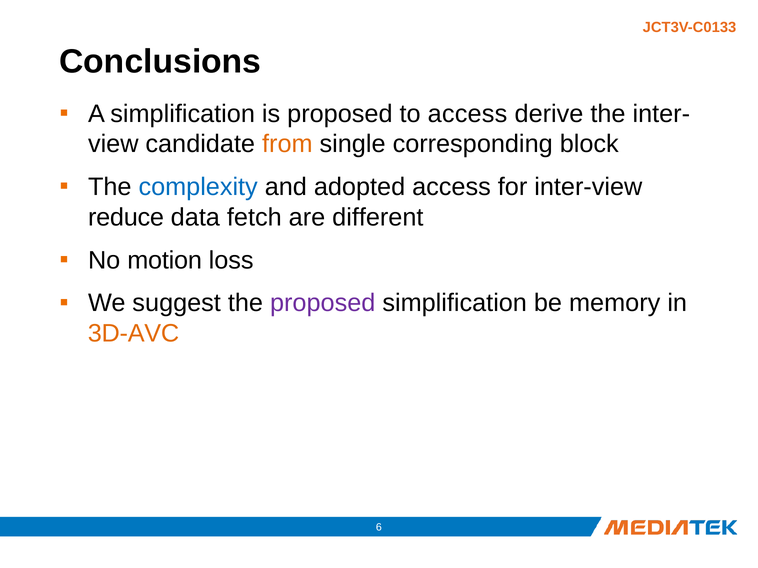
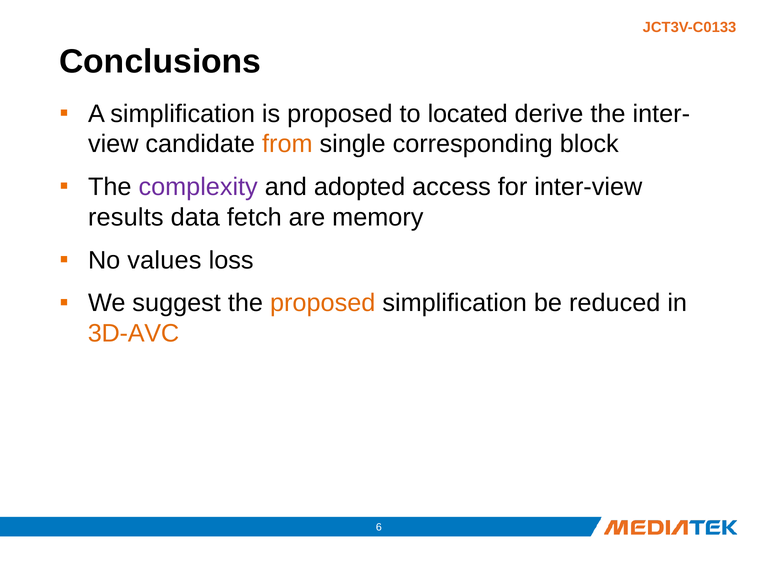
to access: access -> located
complexity colour: blue -> purple
reduce: reduce -> results
different: different -> memory
motion: motion -> values
proposed at (323, 303) colour: purple -> orange
memory: memory -> reduced
